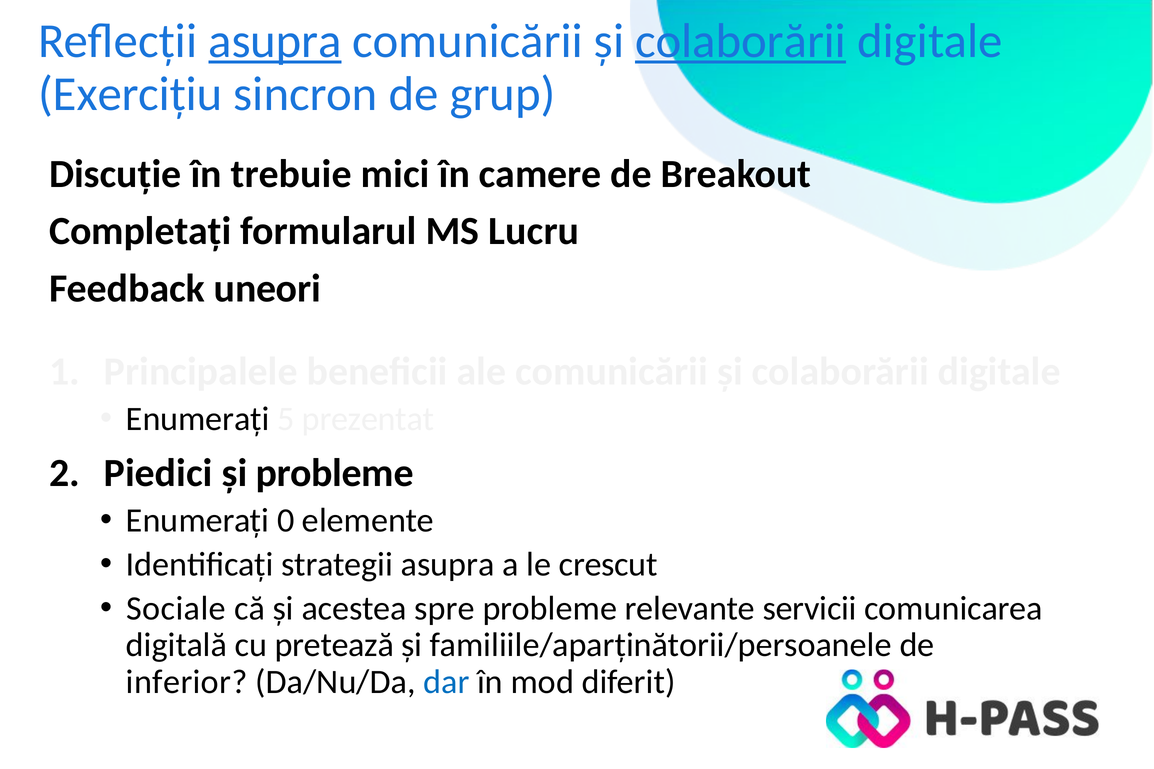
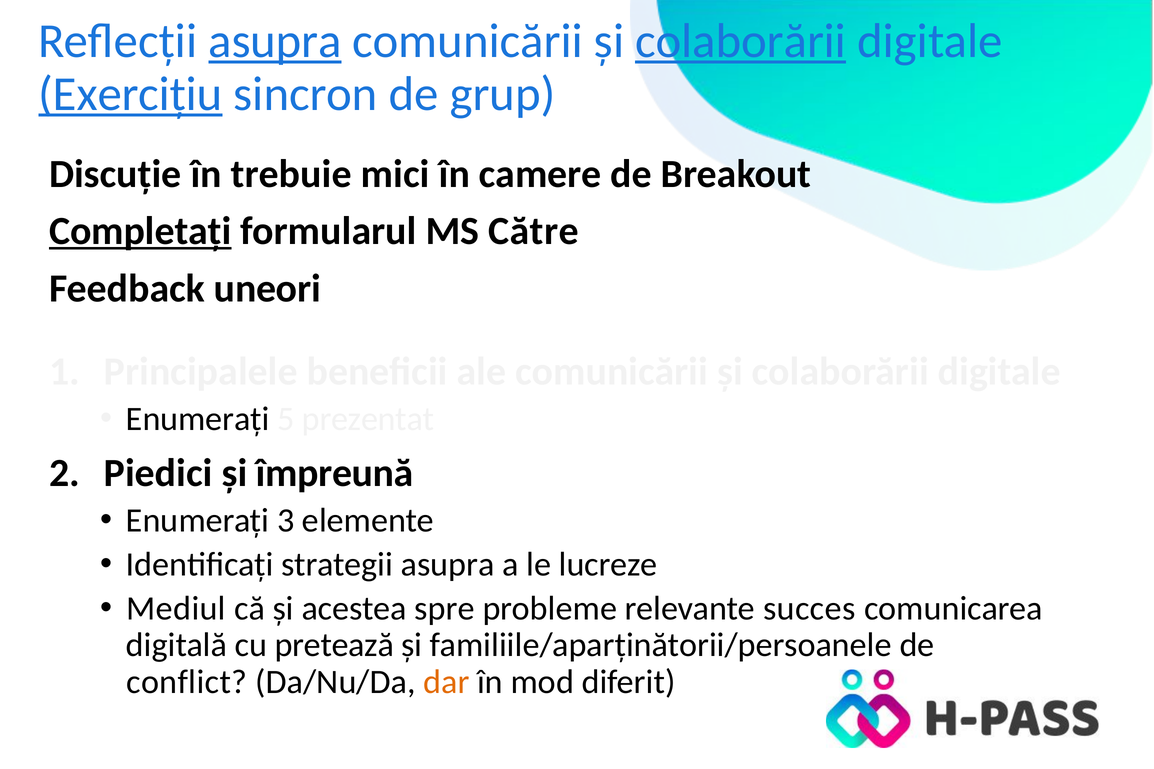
Exercițiu underline: none -> present
Completați underline: none -> present
Lucru: Lucru -> Către
și probleme: probleme -> împreună
0: 0 -> 3
crescut: crescut -> lucreze
Sociale: Sociale -> Mediul
servicii: servicii -> succes
inferior: inferior -> conflict
dar colour: blue -> orange
